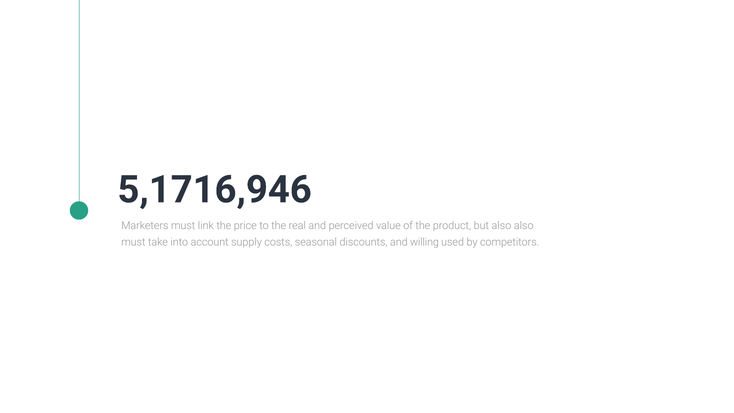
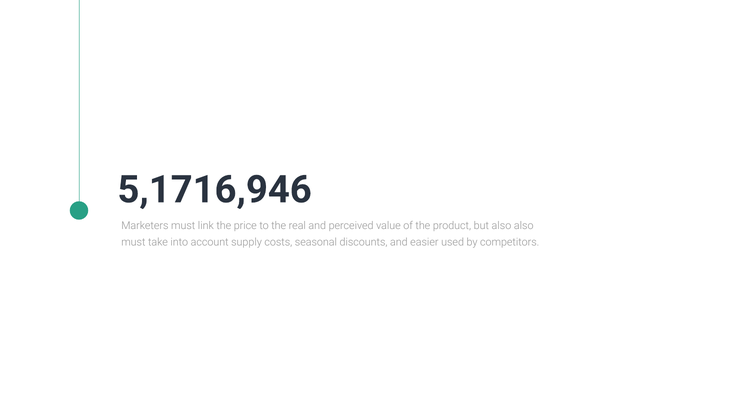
willing: willing -> easier
